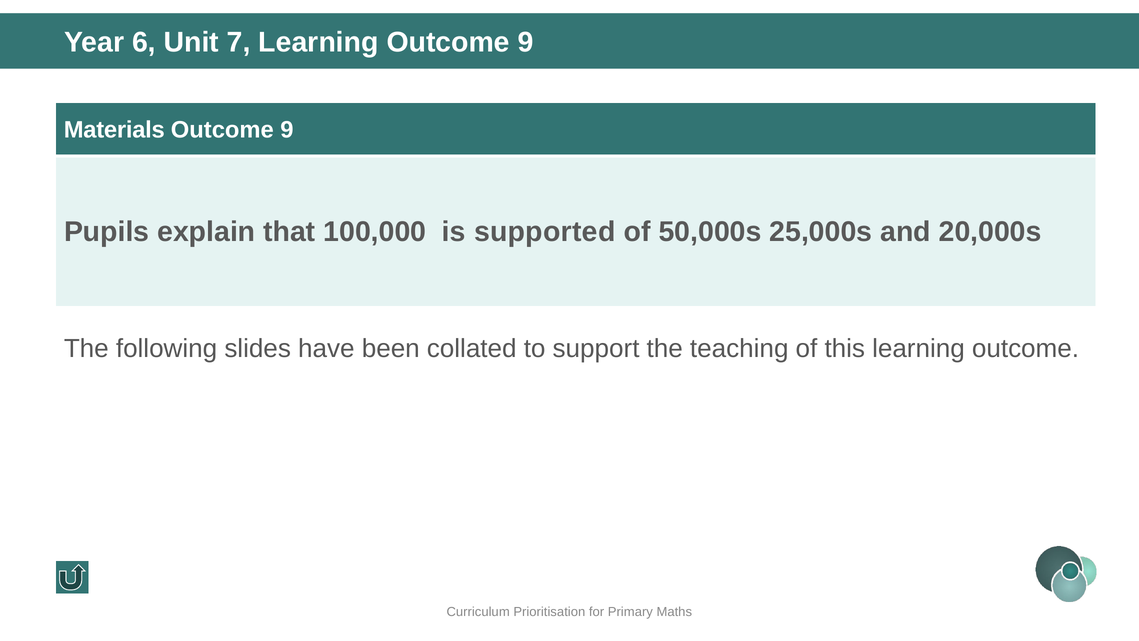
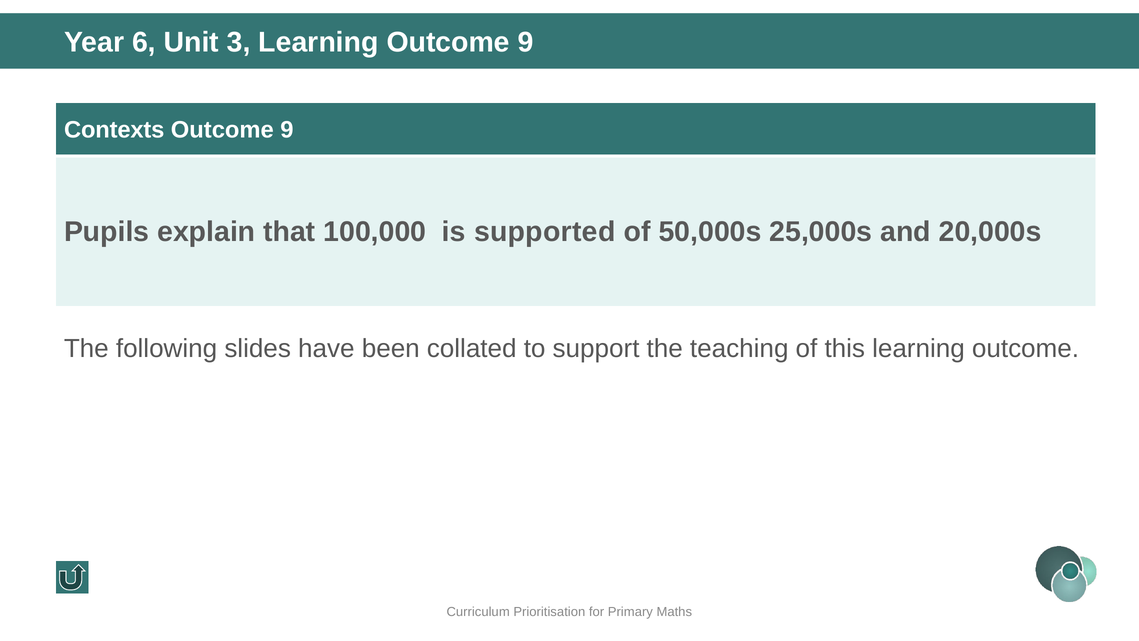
7: 7 -> 3
Materials: Materials -> Contexts
